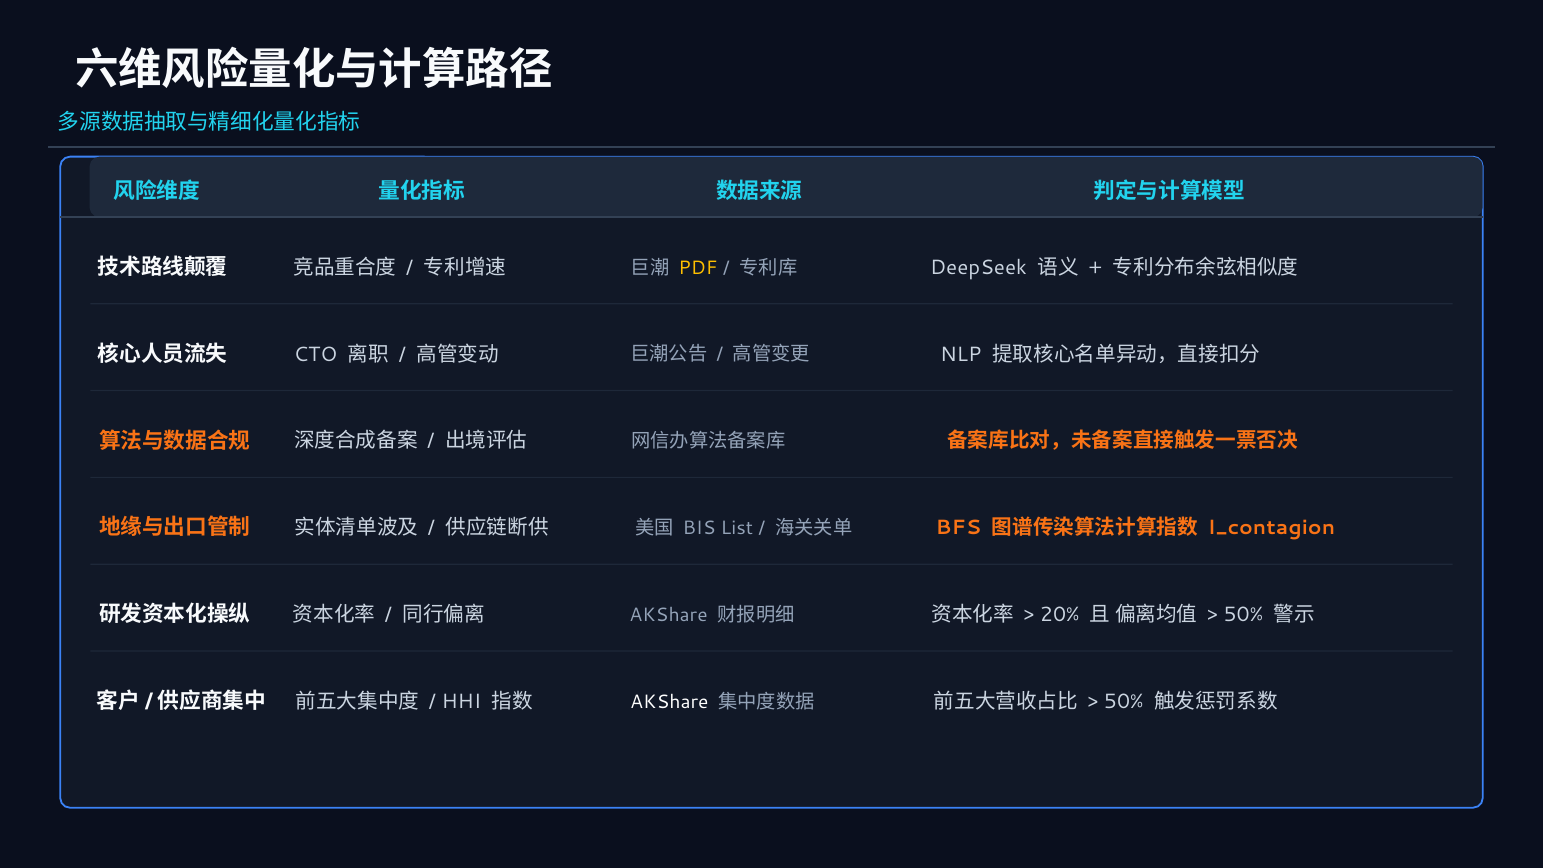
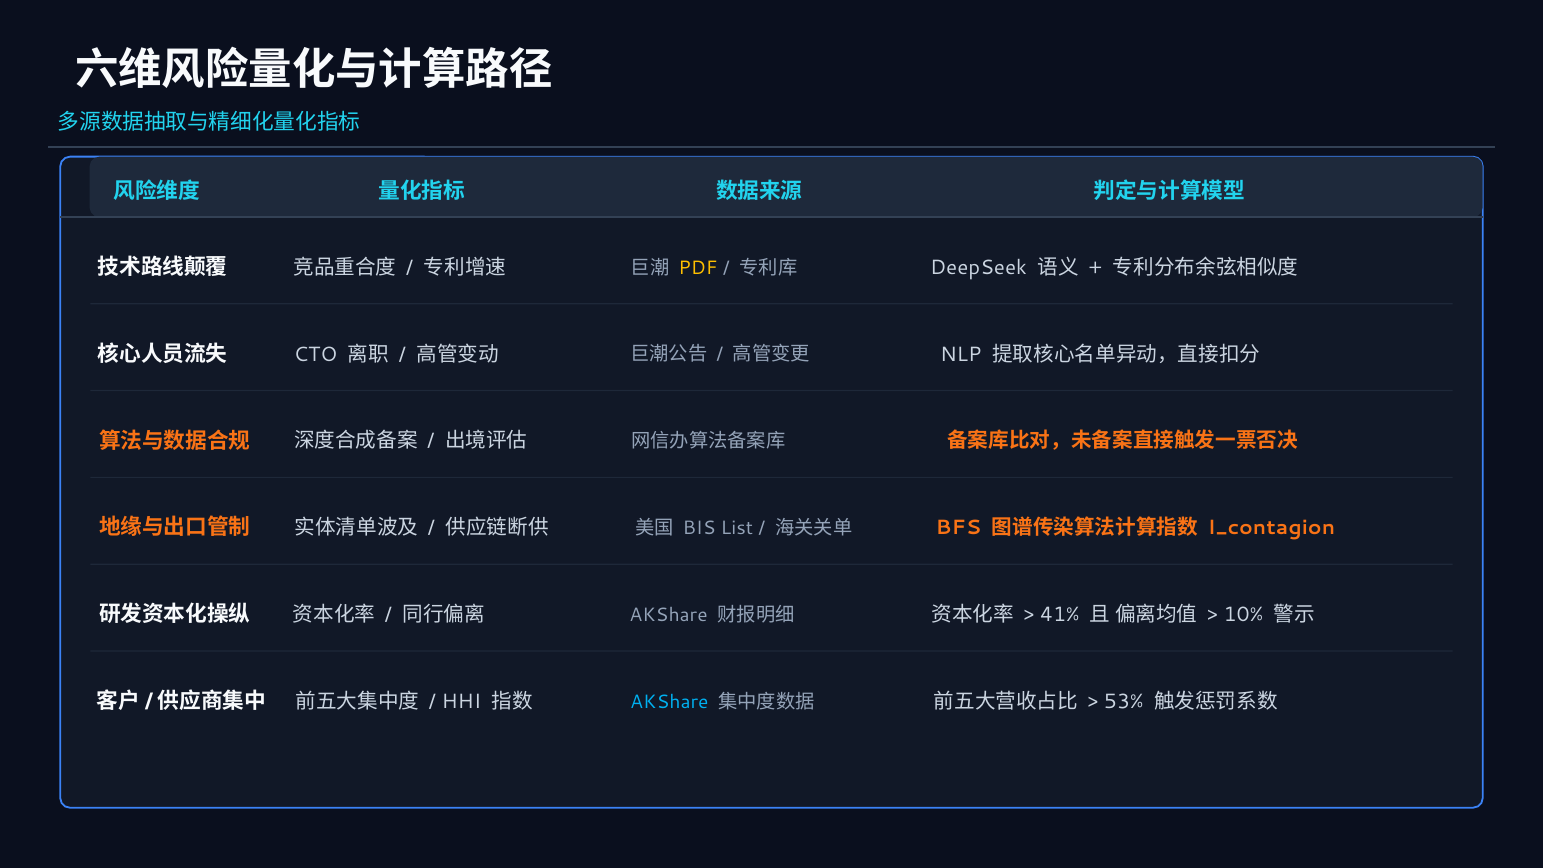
20%: 20% -> 41%
50% at (1243, 615): 50% -> 10%
AKShare at (669, 702) colour: white -> light blue
50% at (1124, 702): 50% -> 53%
